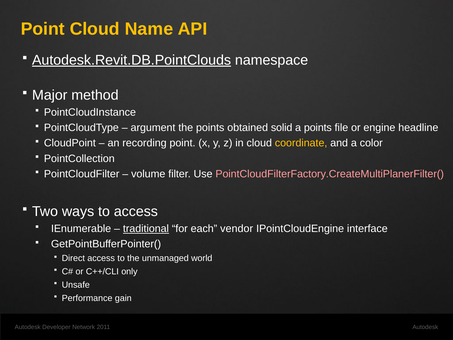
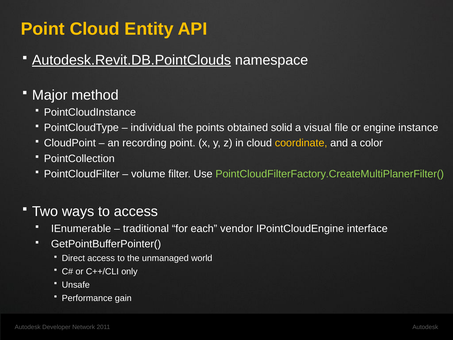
Name: Name -> Entity
argument: argument -> individual
a points: points -> visual
headline: headline -> instance
PointCloudFilterFactory.CreateMultiPlanerFilter( colour: pink -> light green
traditional underline: present -> none
